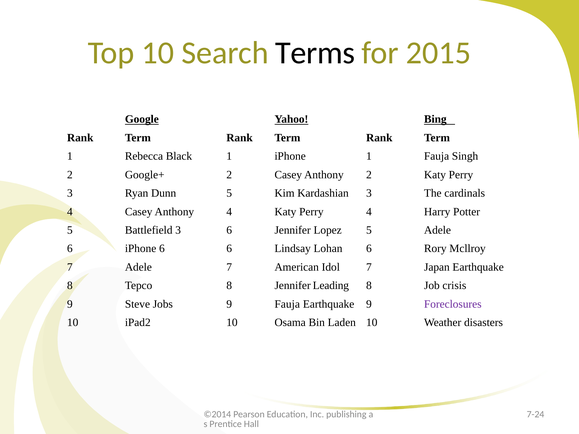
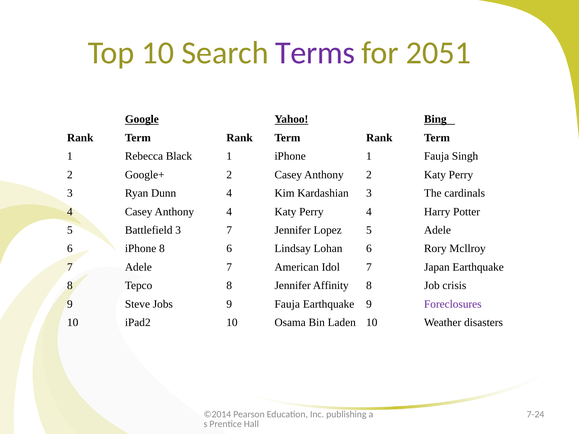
Terms colour: black -> purple
2015: 2015 -> 2051
Dunn 5: 5 -> 4
3 6: 6 -> 7
iPhone 6: 6 -> 8
Leading: Leading -> Affinity
